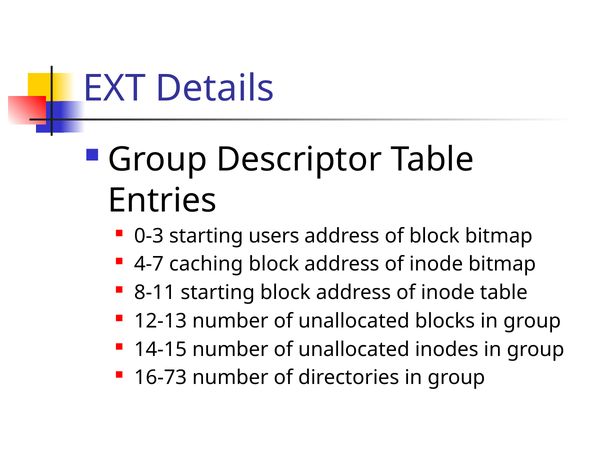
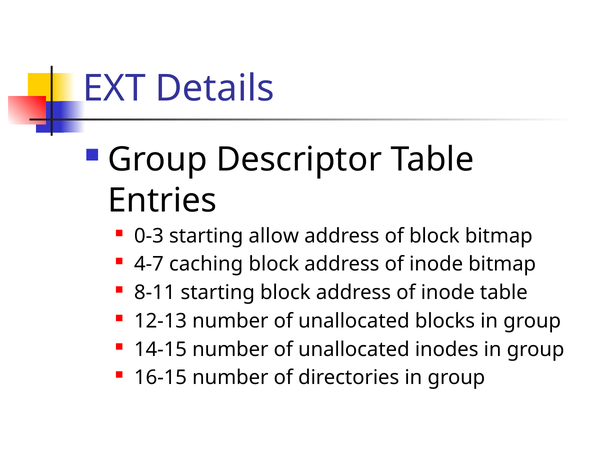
users: users -> allow
16-73: 16-73 -> 16-15
